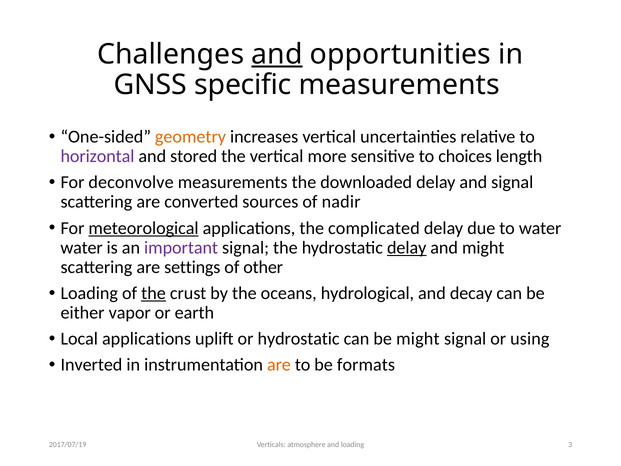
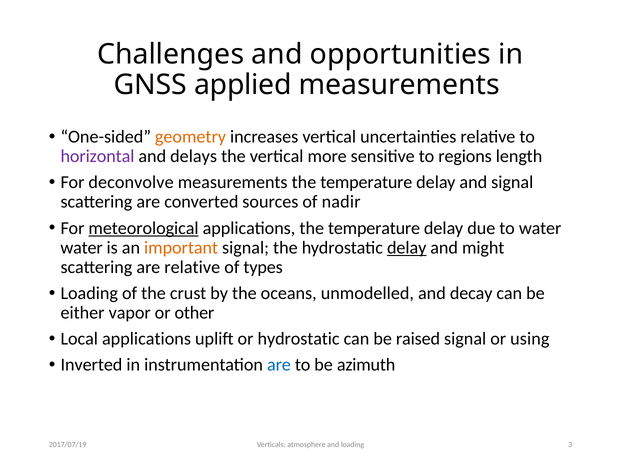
and at (277, 54) underline: present -> none
specific: specific -> applied
stored: stored -> delays
choices: choices -> regions
measurements the downloaded: downloaded -> temperature
applications the complicated: complicated -> temperature
important colour: purple -> orange
are settings: settings -> relative
other: other -> types
the at (154, 293) underline: present -> none
hydrological: hydrological -> unmodelled
earth: earth -> other
be might: might -> raised
are at (279, 365) colour: orange -> blue
formats: formats -> azimuth
